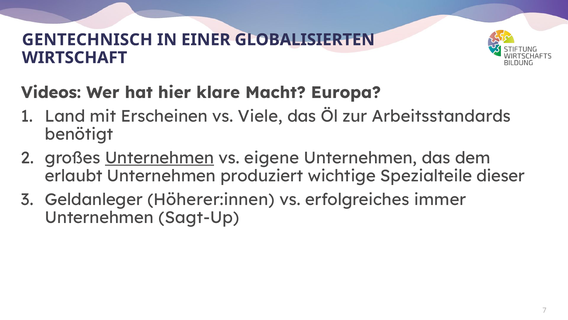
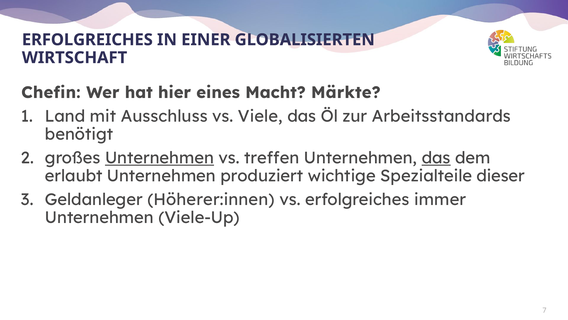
GENTECHNISCH at (87, 40): GENTECHNISCH -> ERFOLGREICHES
Videos: Videos -> Chefin
klare: klare -> eines
Europa: Europa -> Märkte
Erscheinen: Erscheinen -> Ausschluss
eigene: eigene -> treffen
das at (436, 158) underline: none -> present
Sagt-Up: Sagt-Up -> Viele-Up
